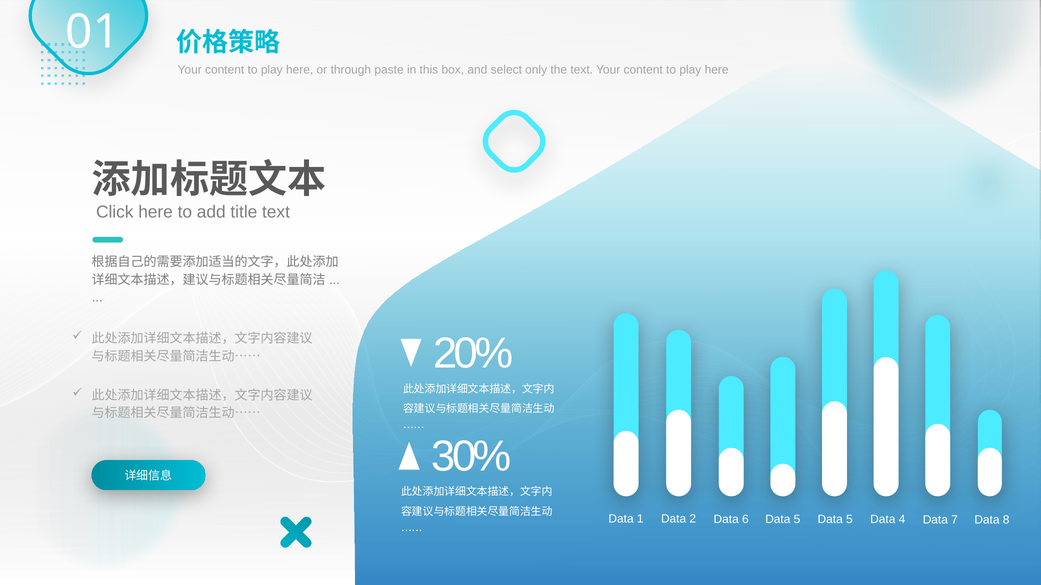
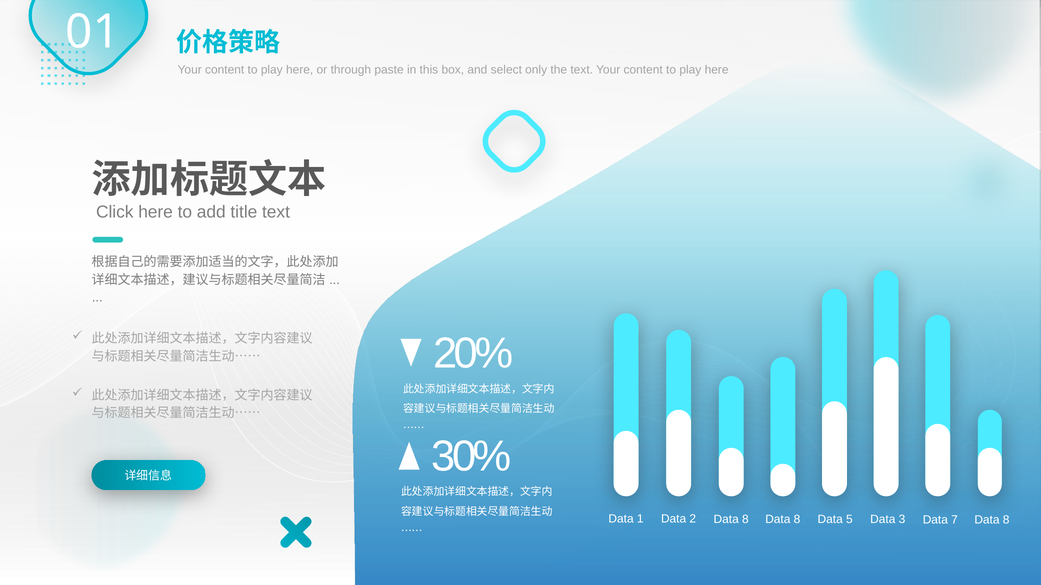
2 Data 6: 6 -> 8
5 at (797, 520): 5 -> 8
4: 4 -> 3
